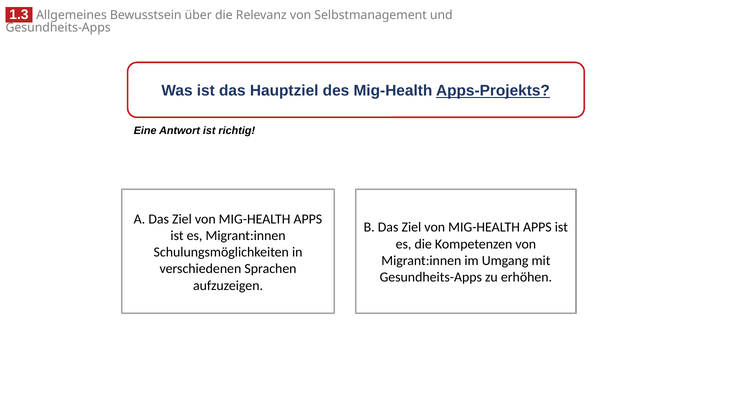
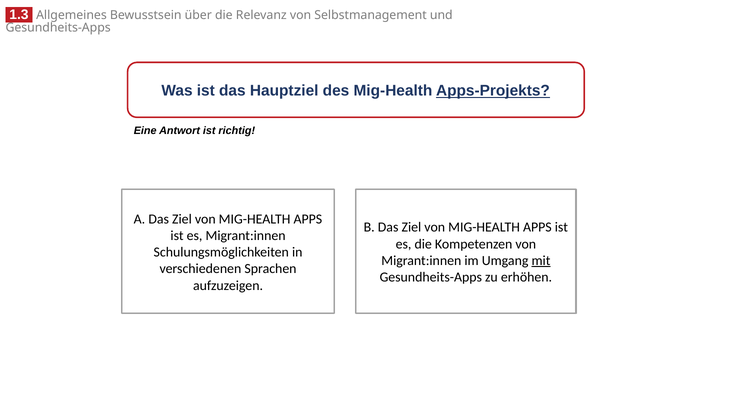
mit underline: none -> present
